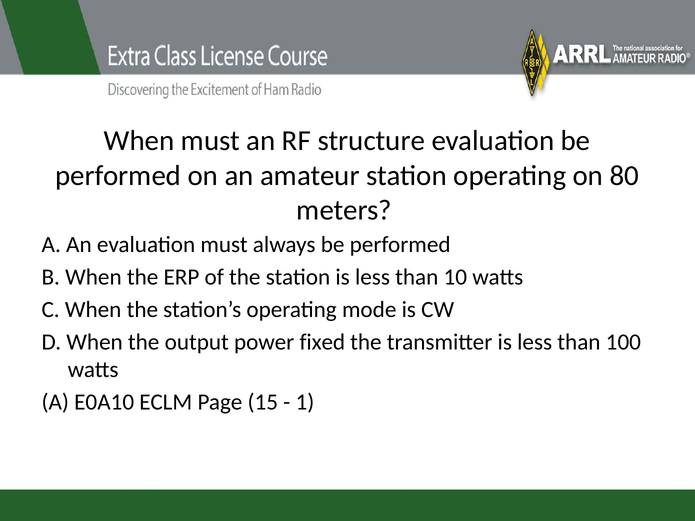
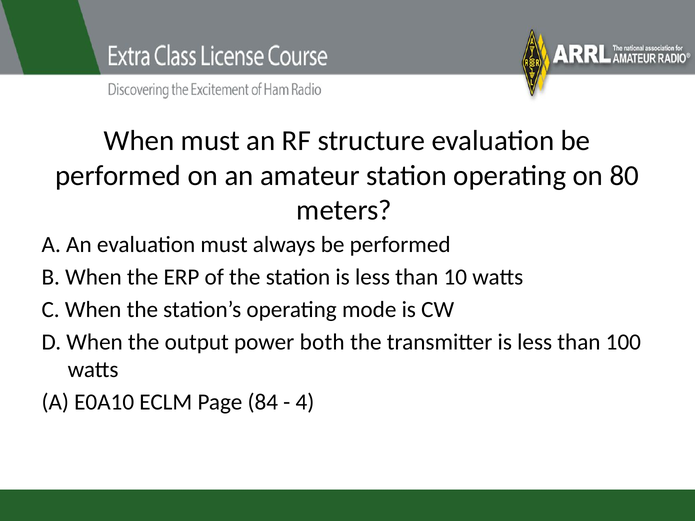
fixed: fixed -> both
15: 15 -> 84
1: 1 -> 4
